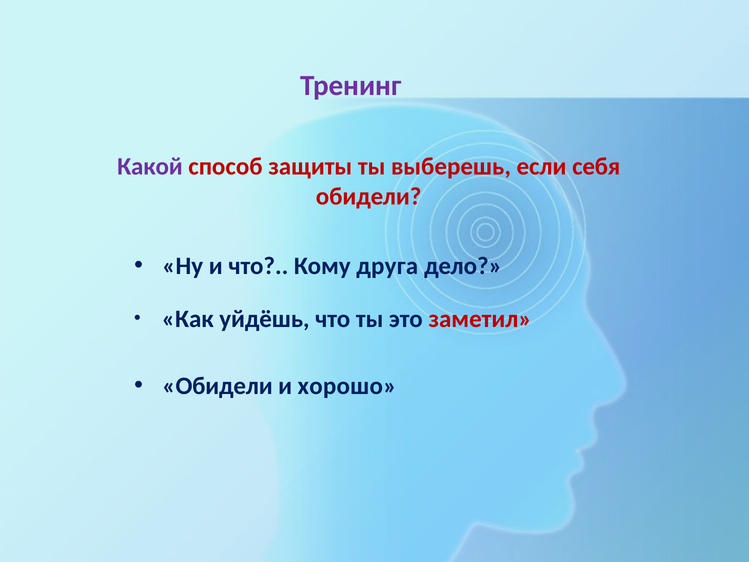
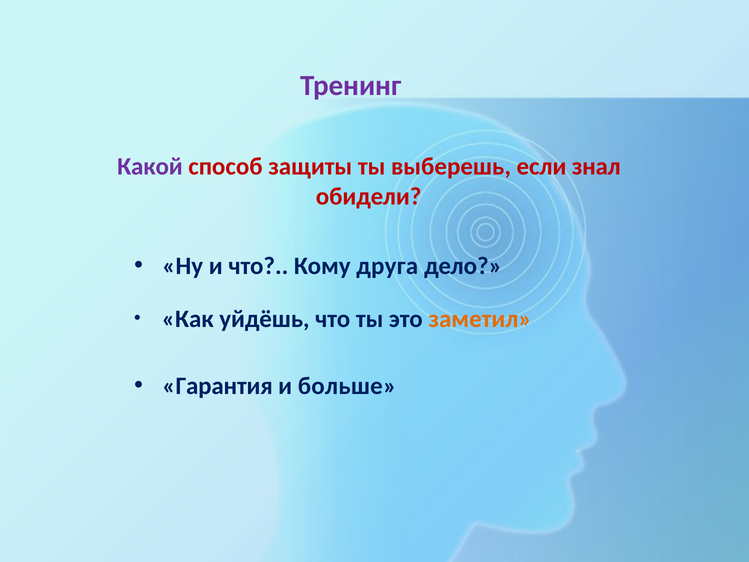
себя: себя -> знал
заметил colour: red -> orange
Обидели at (217, 386): Обидели -> Гарантия
хорошо: хорошо -> больше
